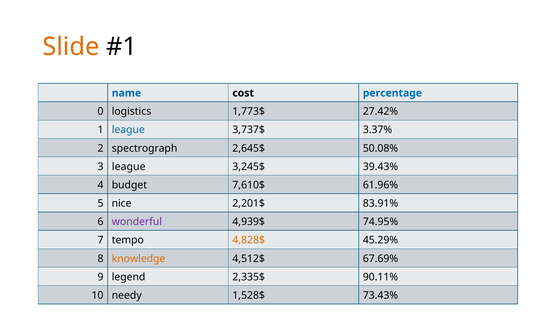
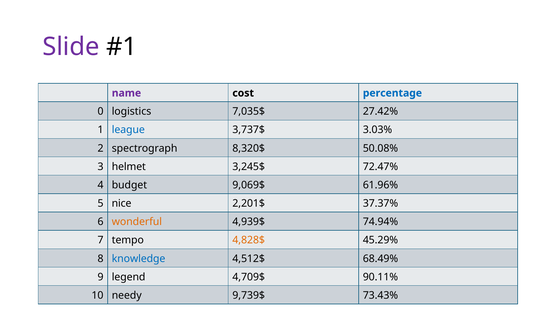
Slide colour: orange -> purple
name colour: blue -> purple
1,773$: 1,773$ -> 7,035$
3.37%: 3.37% -> 3.03%
2,645$: 2,645$ -> 8,320$
3 league: league -> helmet
39.43%: 39.43% -> 72.47%
7,610$: 7,610$ -> 9,069$
83.91%: 83.91% -> 37.37%
wonderful colour: purple -> orange
74.95%: 74.95% -> 74.94%
knowledge colour: orange -> blue
67.69%: 67.69% -> 68.49%
2,335$: 2,335$ -> 4,709$
1,528$: 1,528$ -> 9,739$
